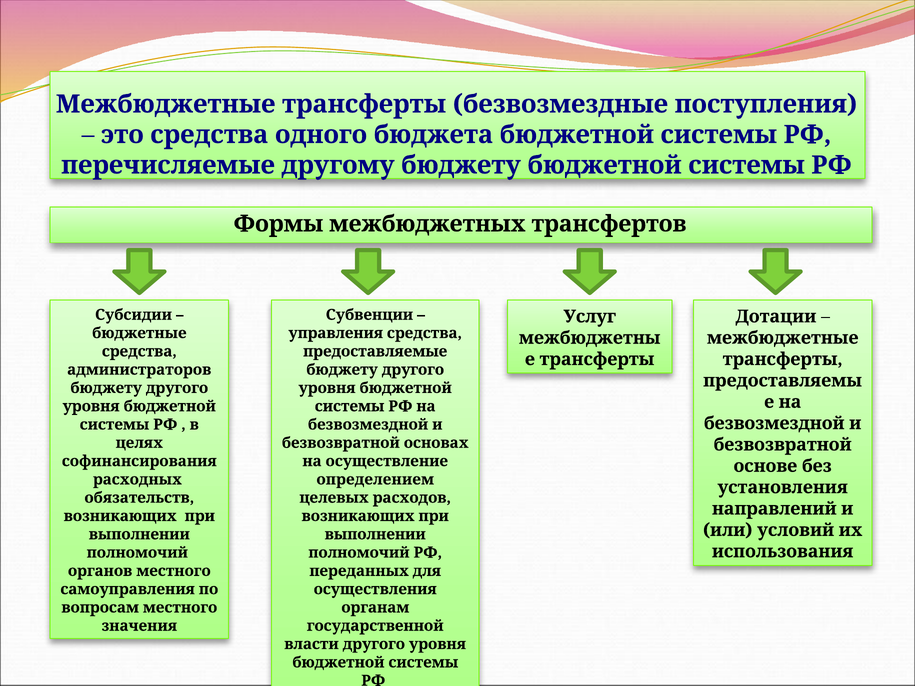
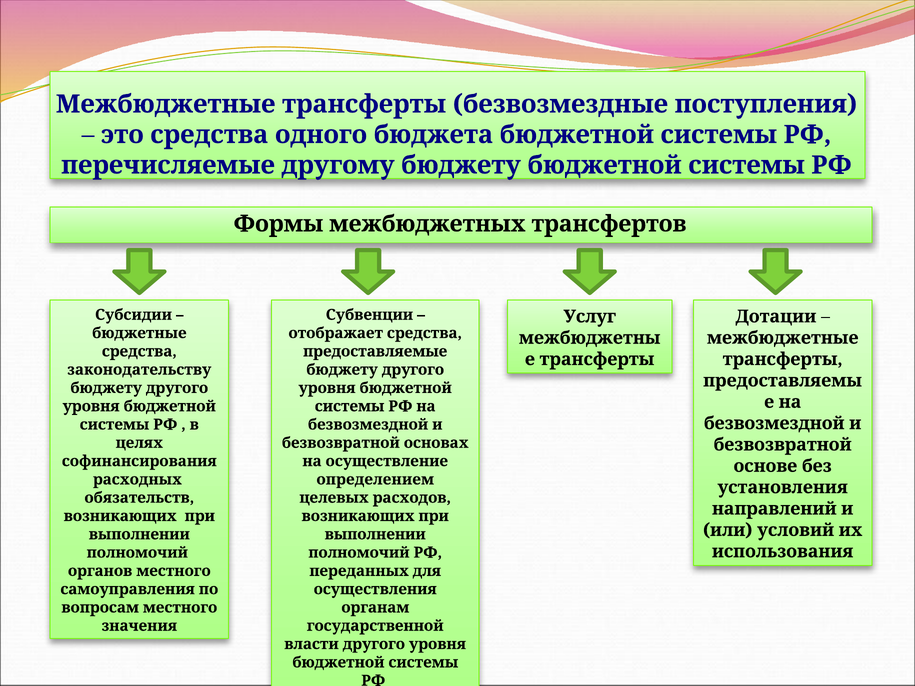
управления: управления -> отображает
администраторов: администраторов -> законодательству
